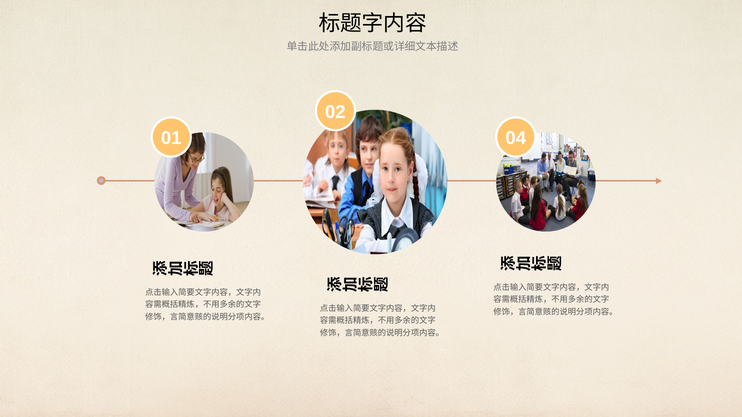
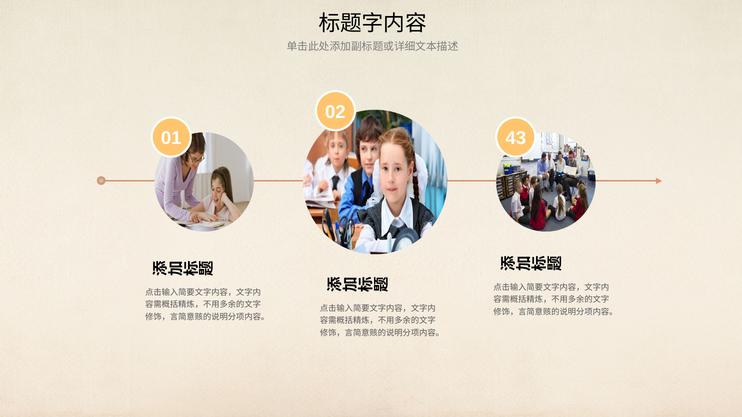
04: 04 -> 43
